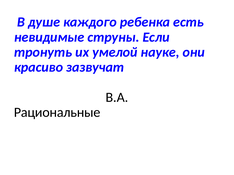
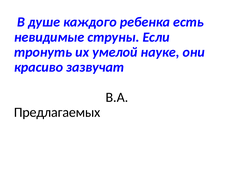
Рациональные: Рациональные -> Предлагаемых
